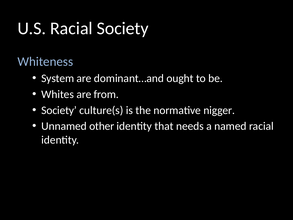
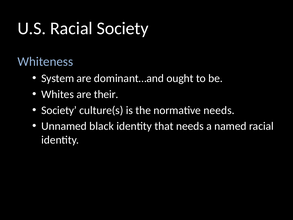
from: from -> their
normative nigger: nigger -> needs
other: other -> black
